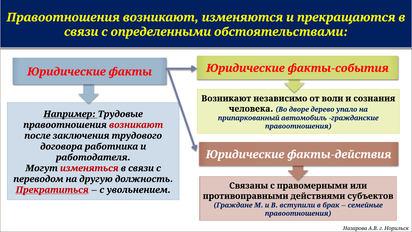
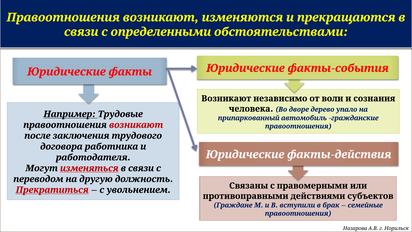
изменяться underline: none -> present
